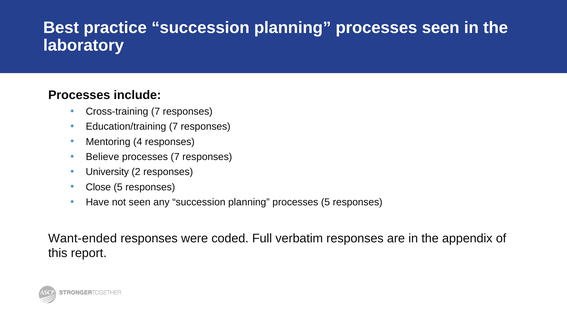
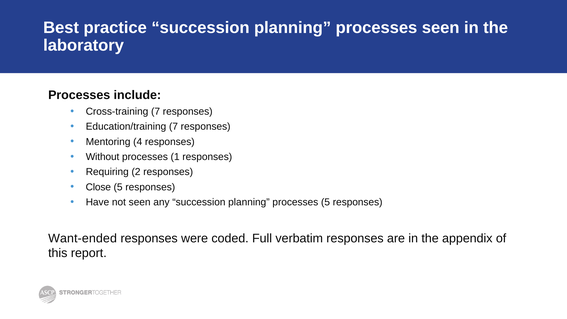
Believe: Believe -> Without
processes 7: 7 -> 1
University: University -> Requiring
